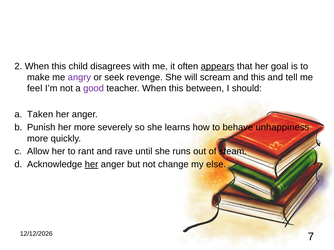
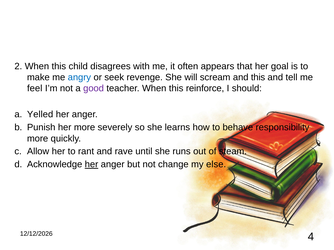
appears underline: present -> none
angry colour: purple -> blue
between: between -> reinforce
Taken: Taken -> Yelled
unhappiness: unhappiness -> responsibility
7: 7 -> 4
